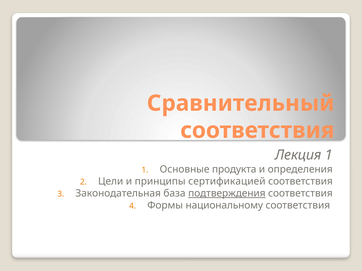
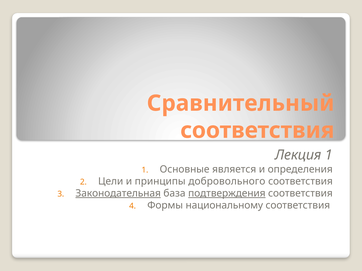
продукта: продукта -> является
сертификацией: сертификацией -> добровольного
Законодательная underline: none -> present
